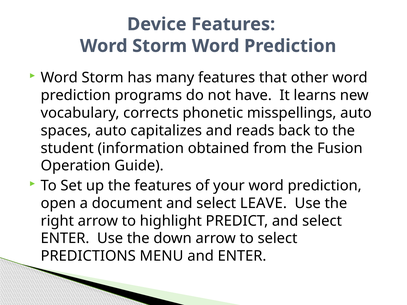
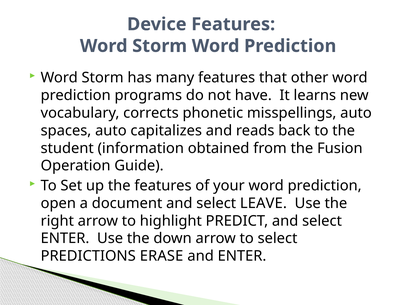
MENU: MENU -> ERASE
